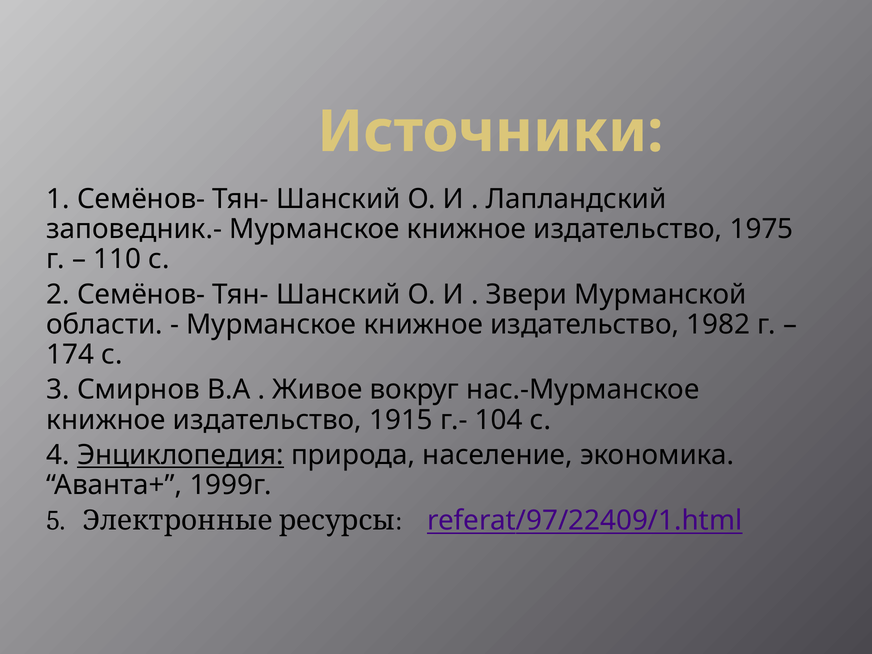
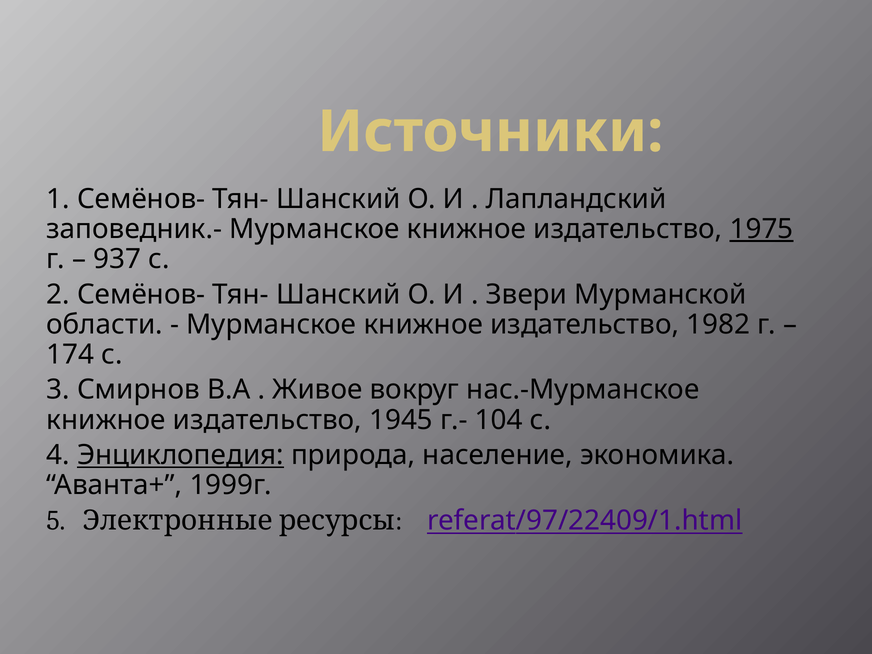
1975 underline: none -> present
110: 110 -> 937
1915: 1915 -> 1945
